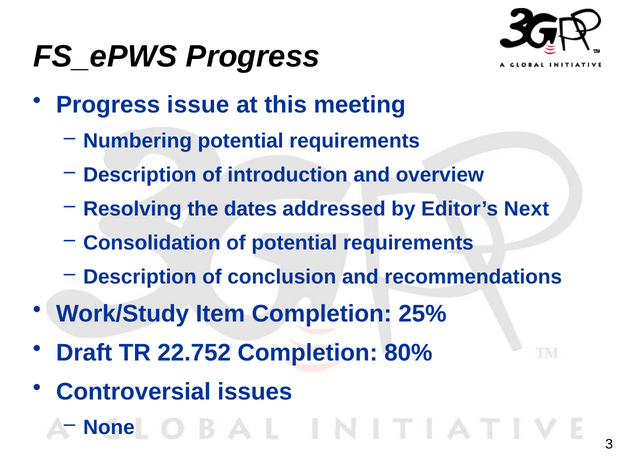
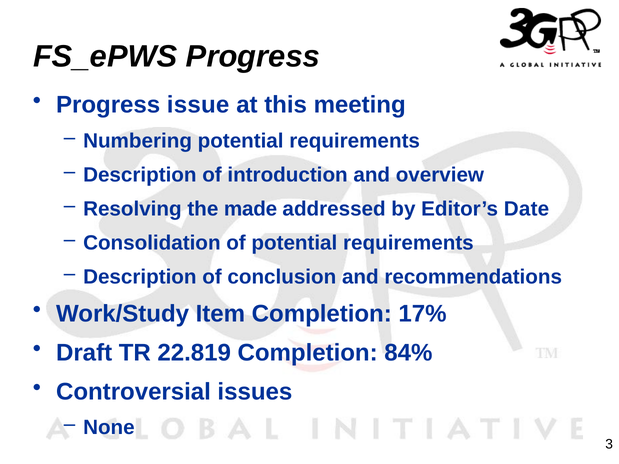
dates: dates -> made
Next: Next -> Date
25%: 25% -> 17%
22.752: 22.752 -> 22.819
80%: 80% -> 84%
